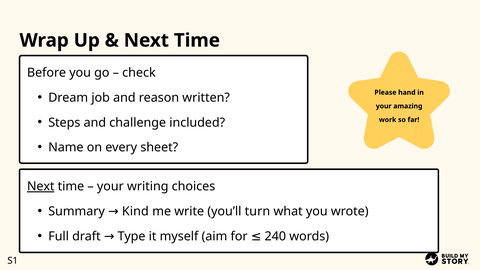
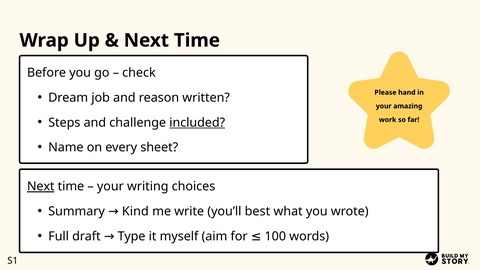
included underline: none -> present
turn: turn -> best
240: 240 -> 100
